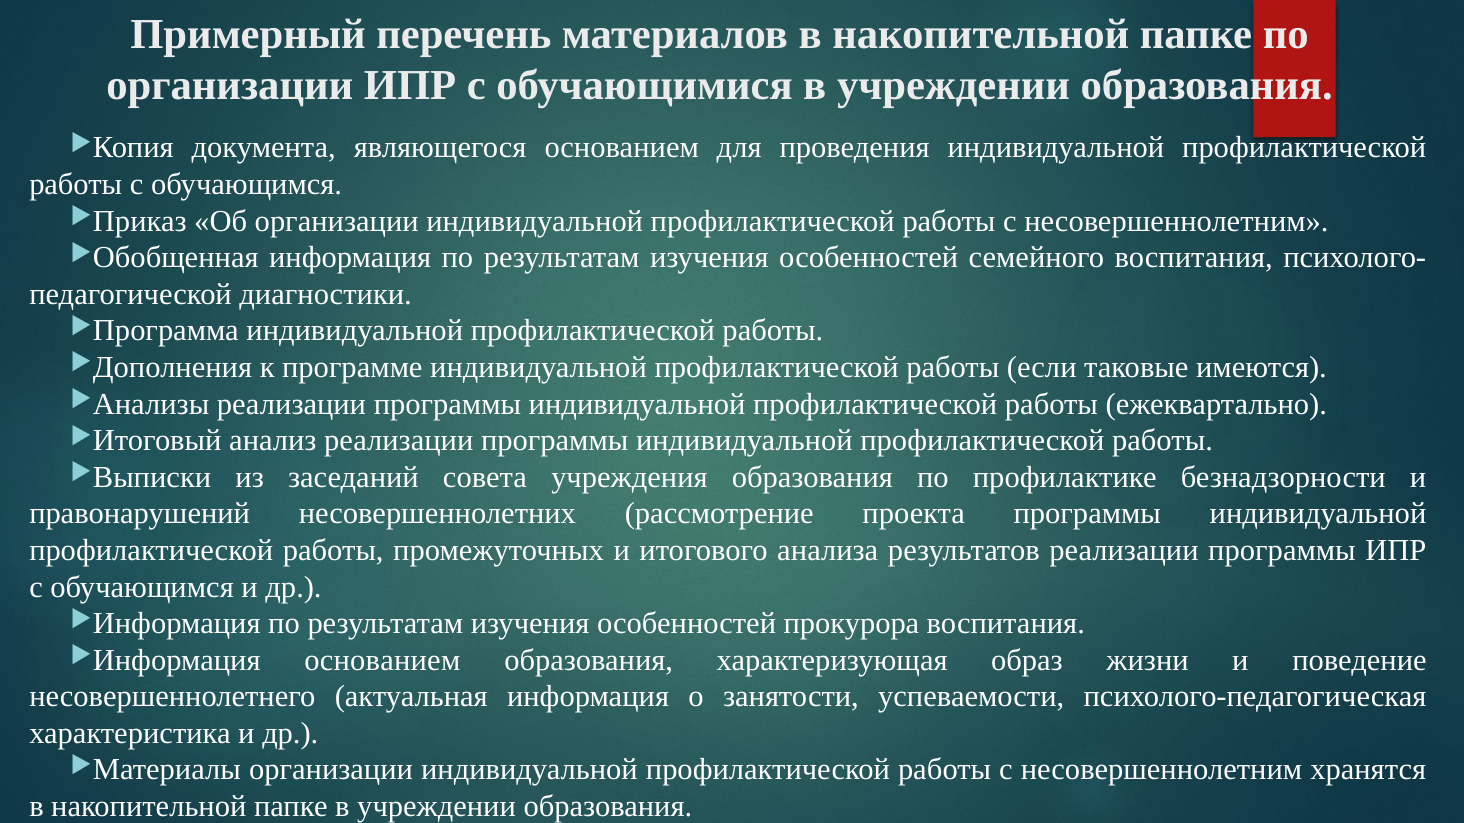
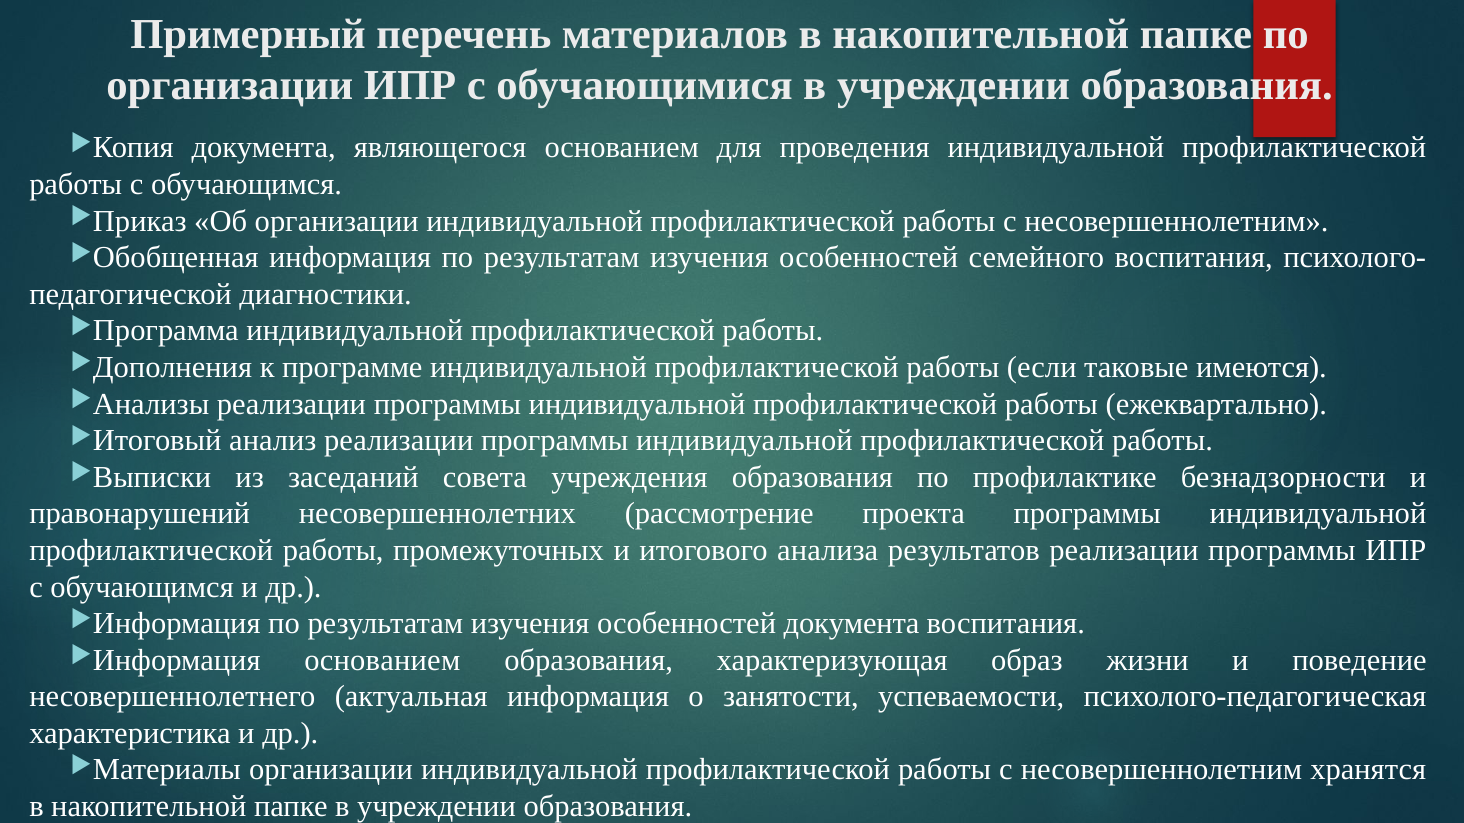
особенностей прокурора: прокурора -> документа
